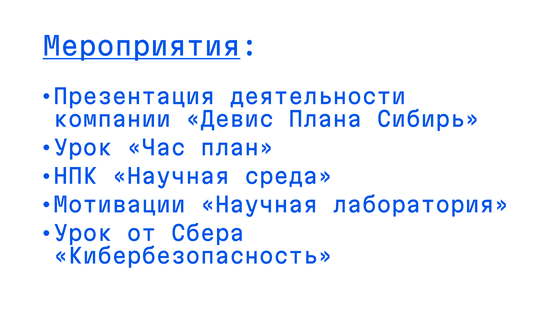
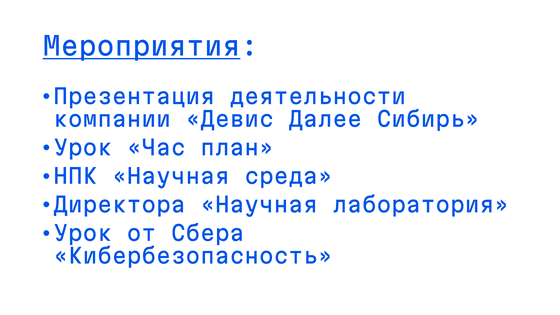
Плана: Плана -> Далее
Мотивации: Мотивации -> Директора
